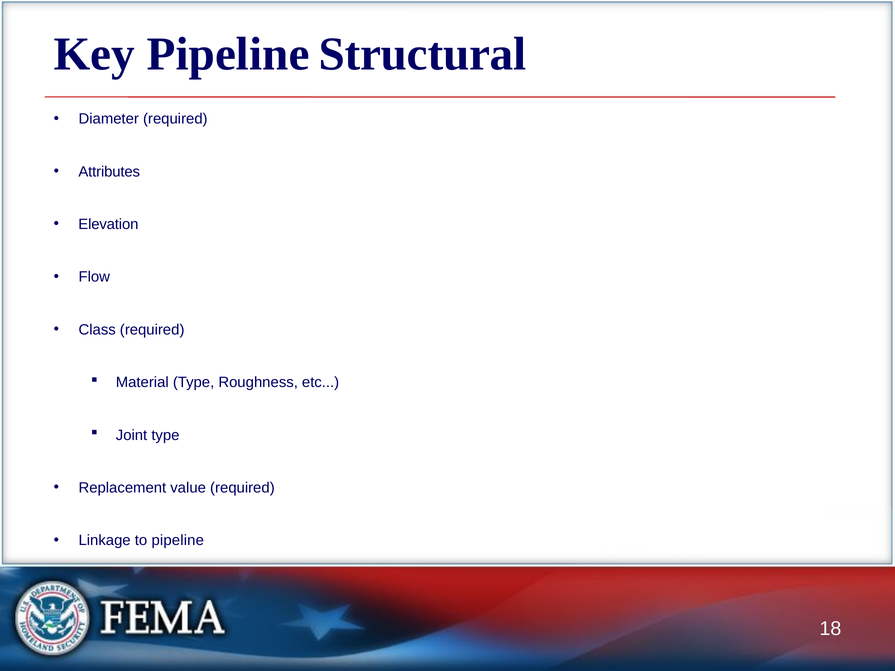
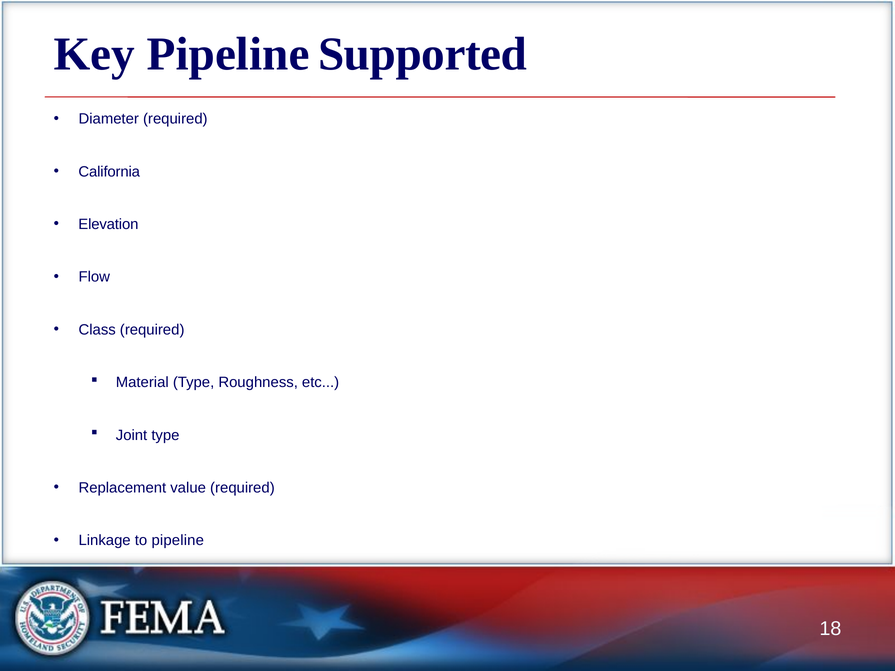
Structural: Structural -> Supported
Attributes: Attributes -> California
